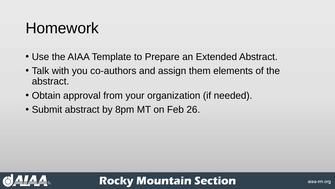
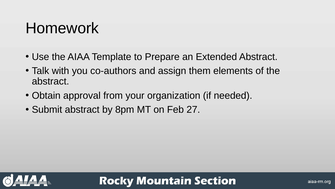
26: 26 -> 27
